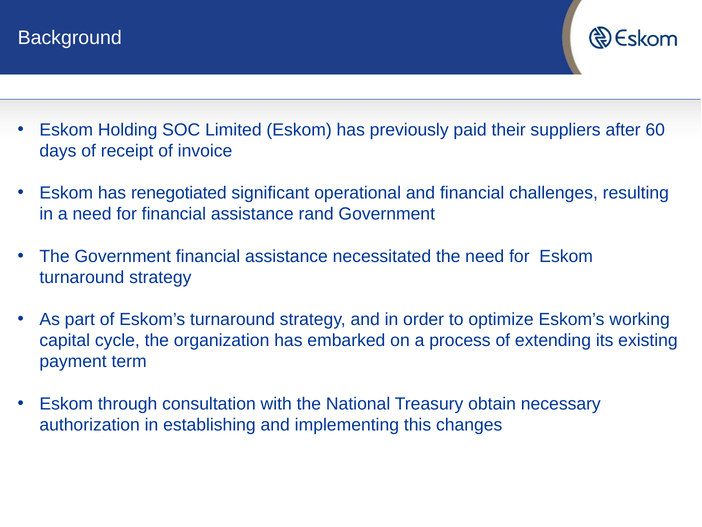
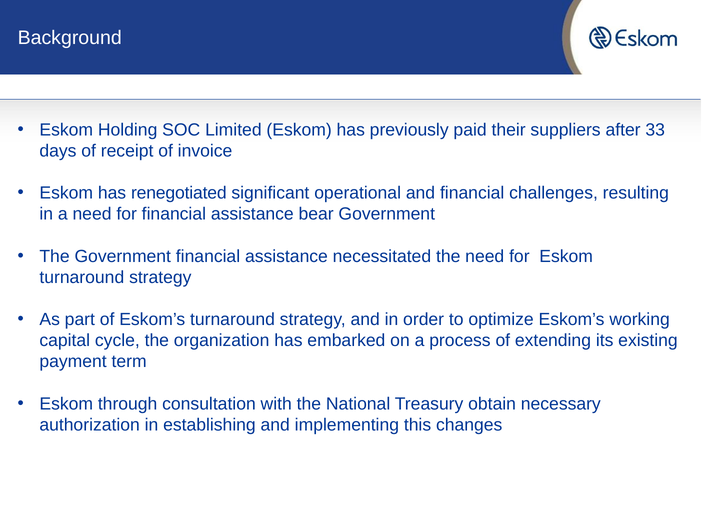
60: 60 -> 33
rand: rand -> bear
